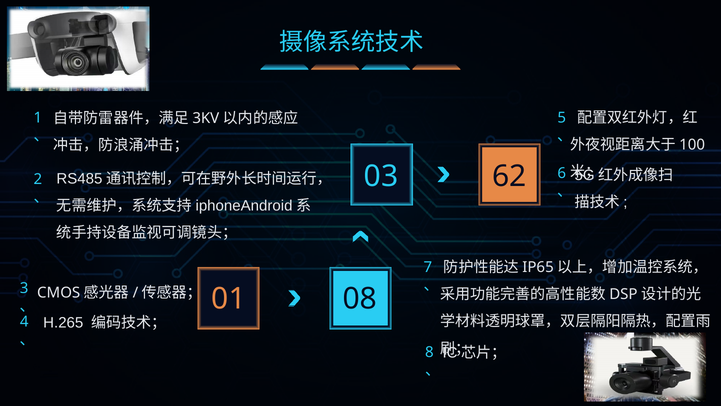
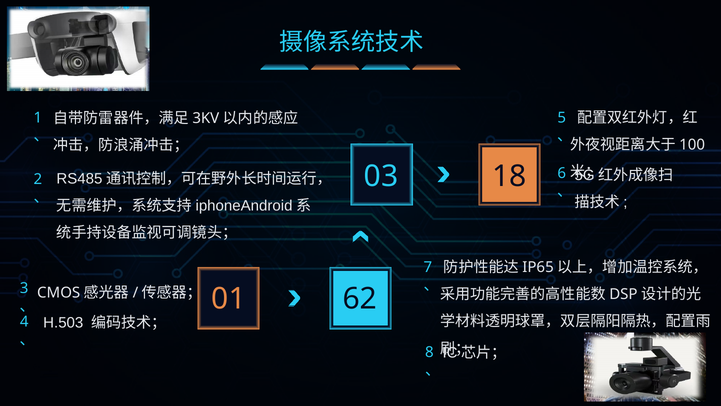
62: 62 -> 18
08: 08 -> 62
H.265: H.265 -> H.503
